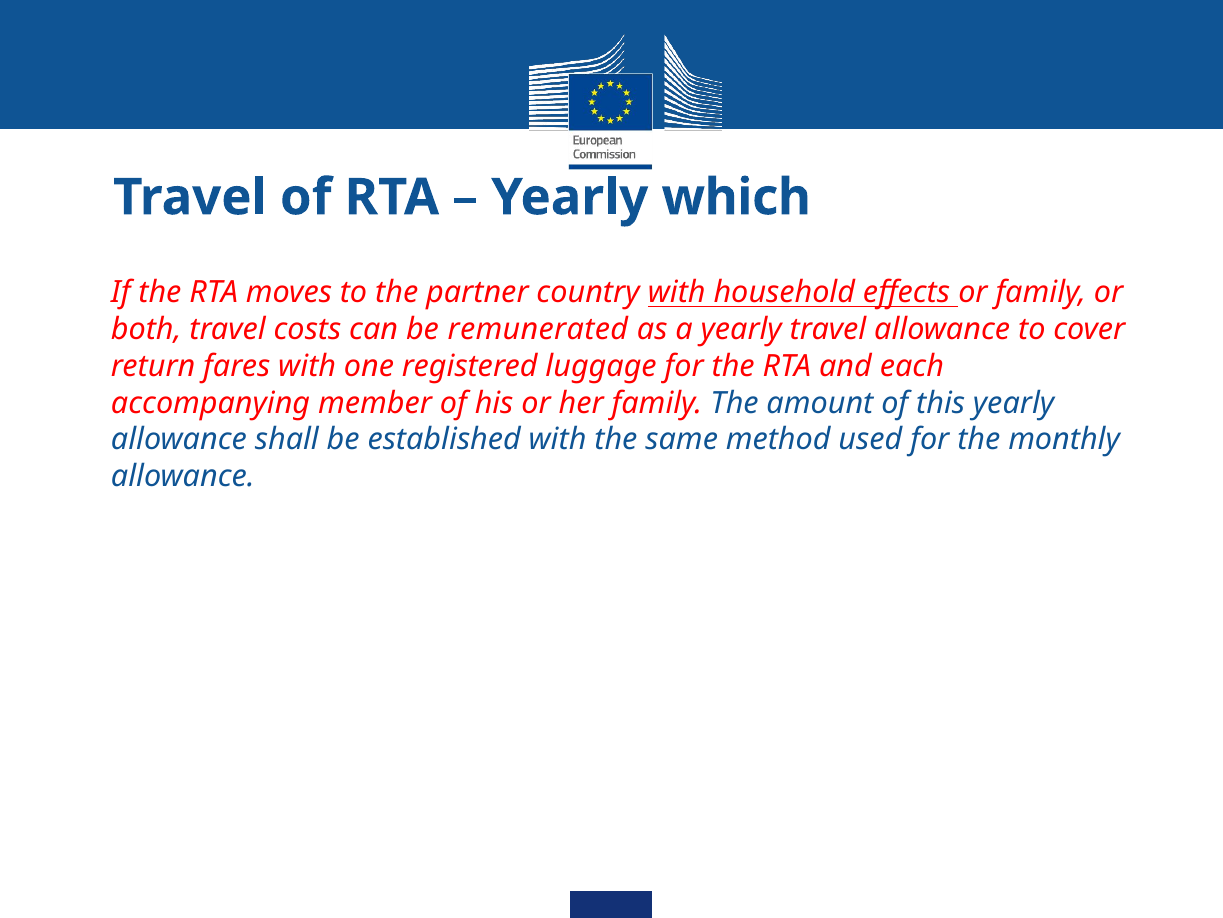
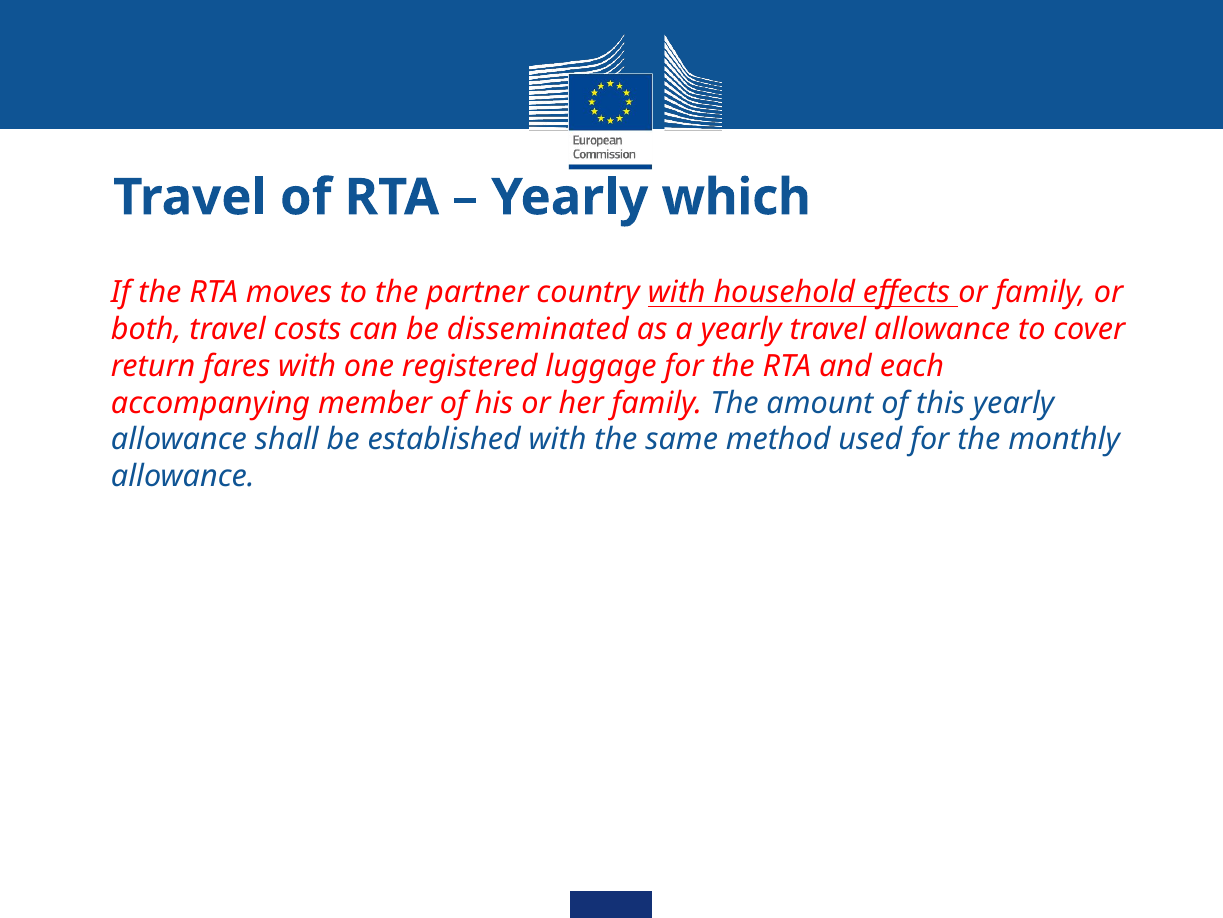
remunerated: remunerated -> disseminated
